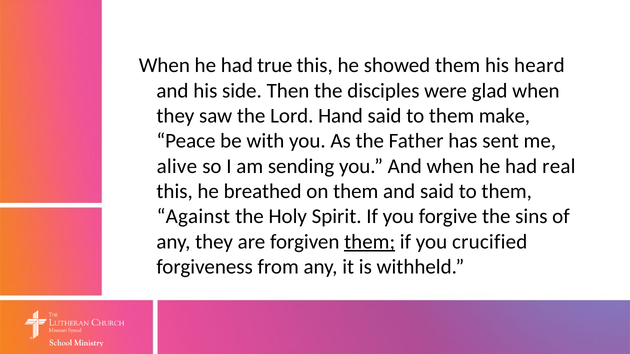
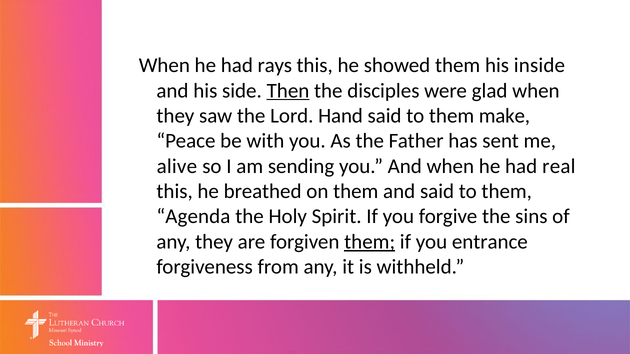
true: true -> rays
heard: heard -> inside
Then underline: none -> present
Against: Against -> Agenda
crucified: crucified -> entrance
